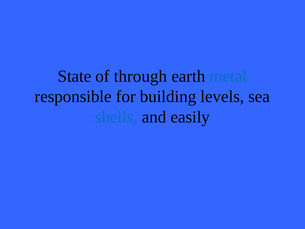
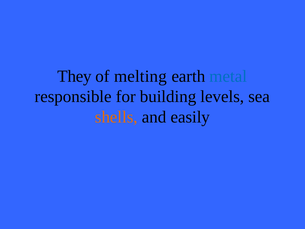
State: State -> They
through: through -> melting
shells colour: blue -> orange
